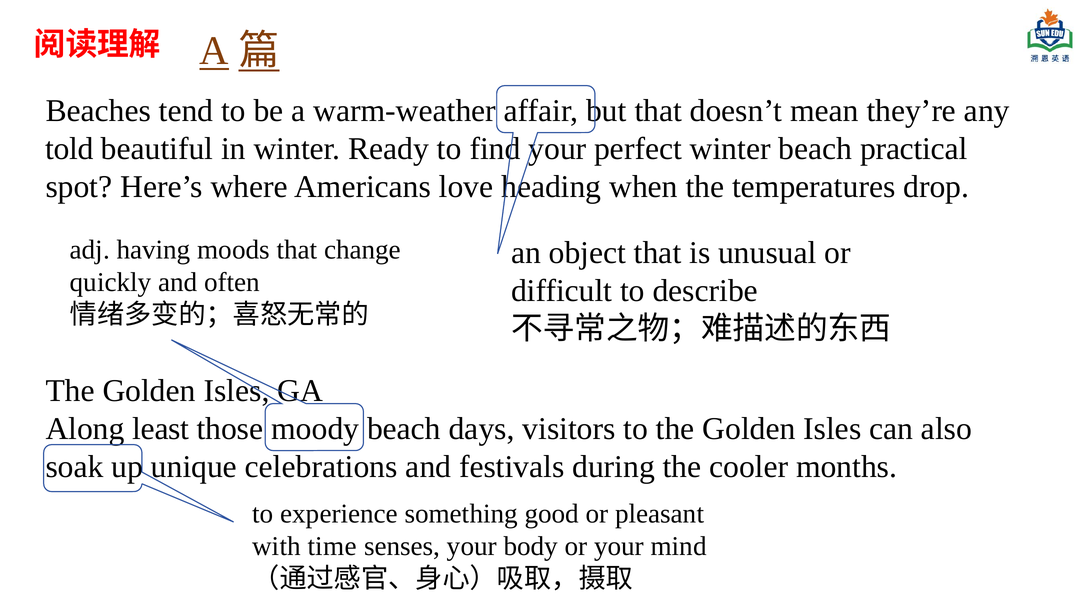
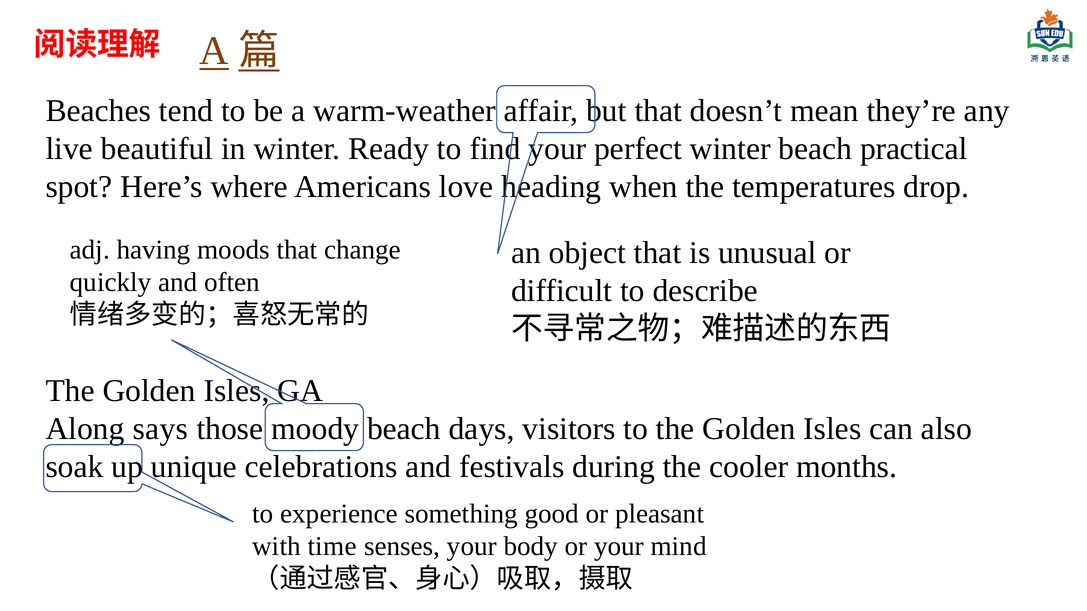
told: told -> live
least: least -> says
